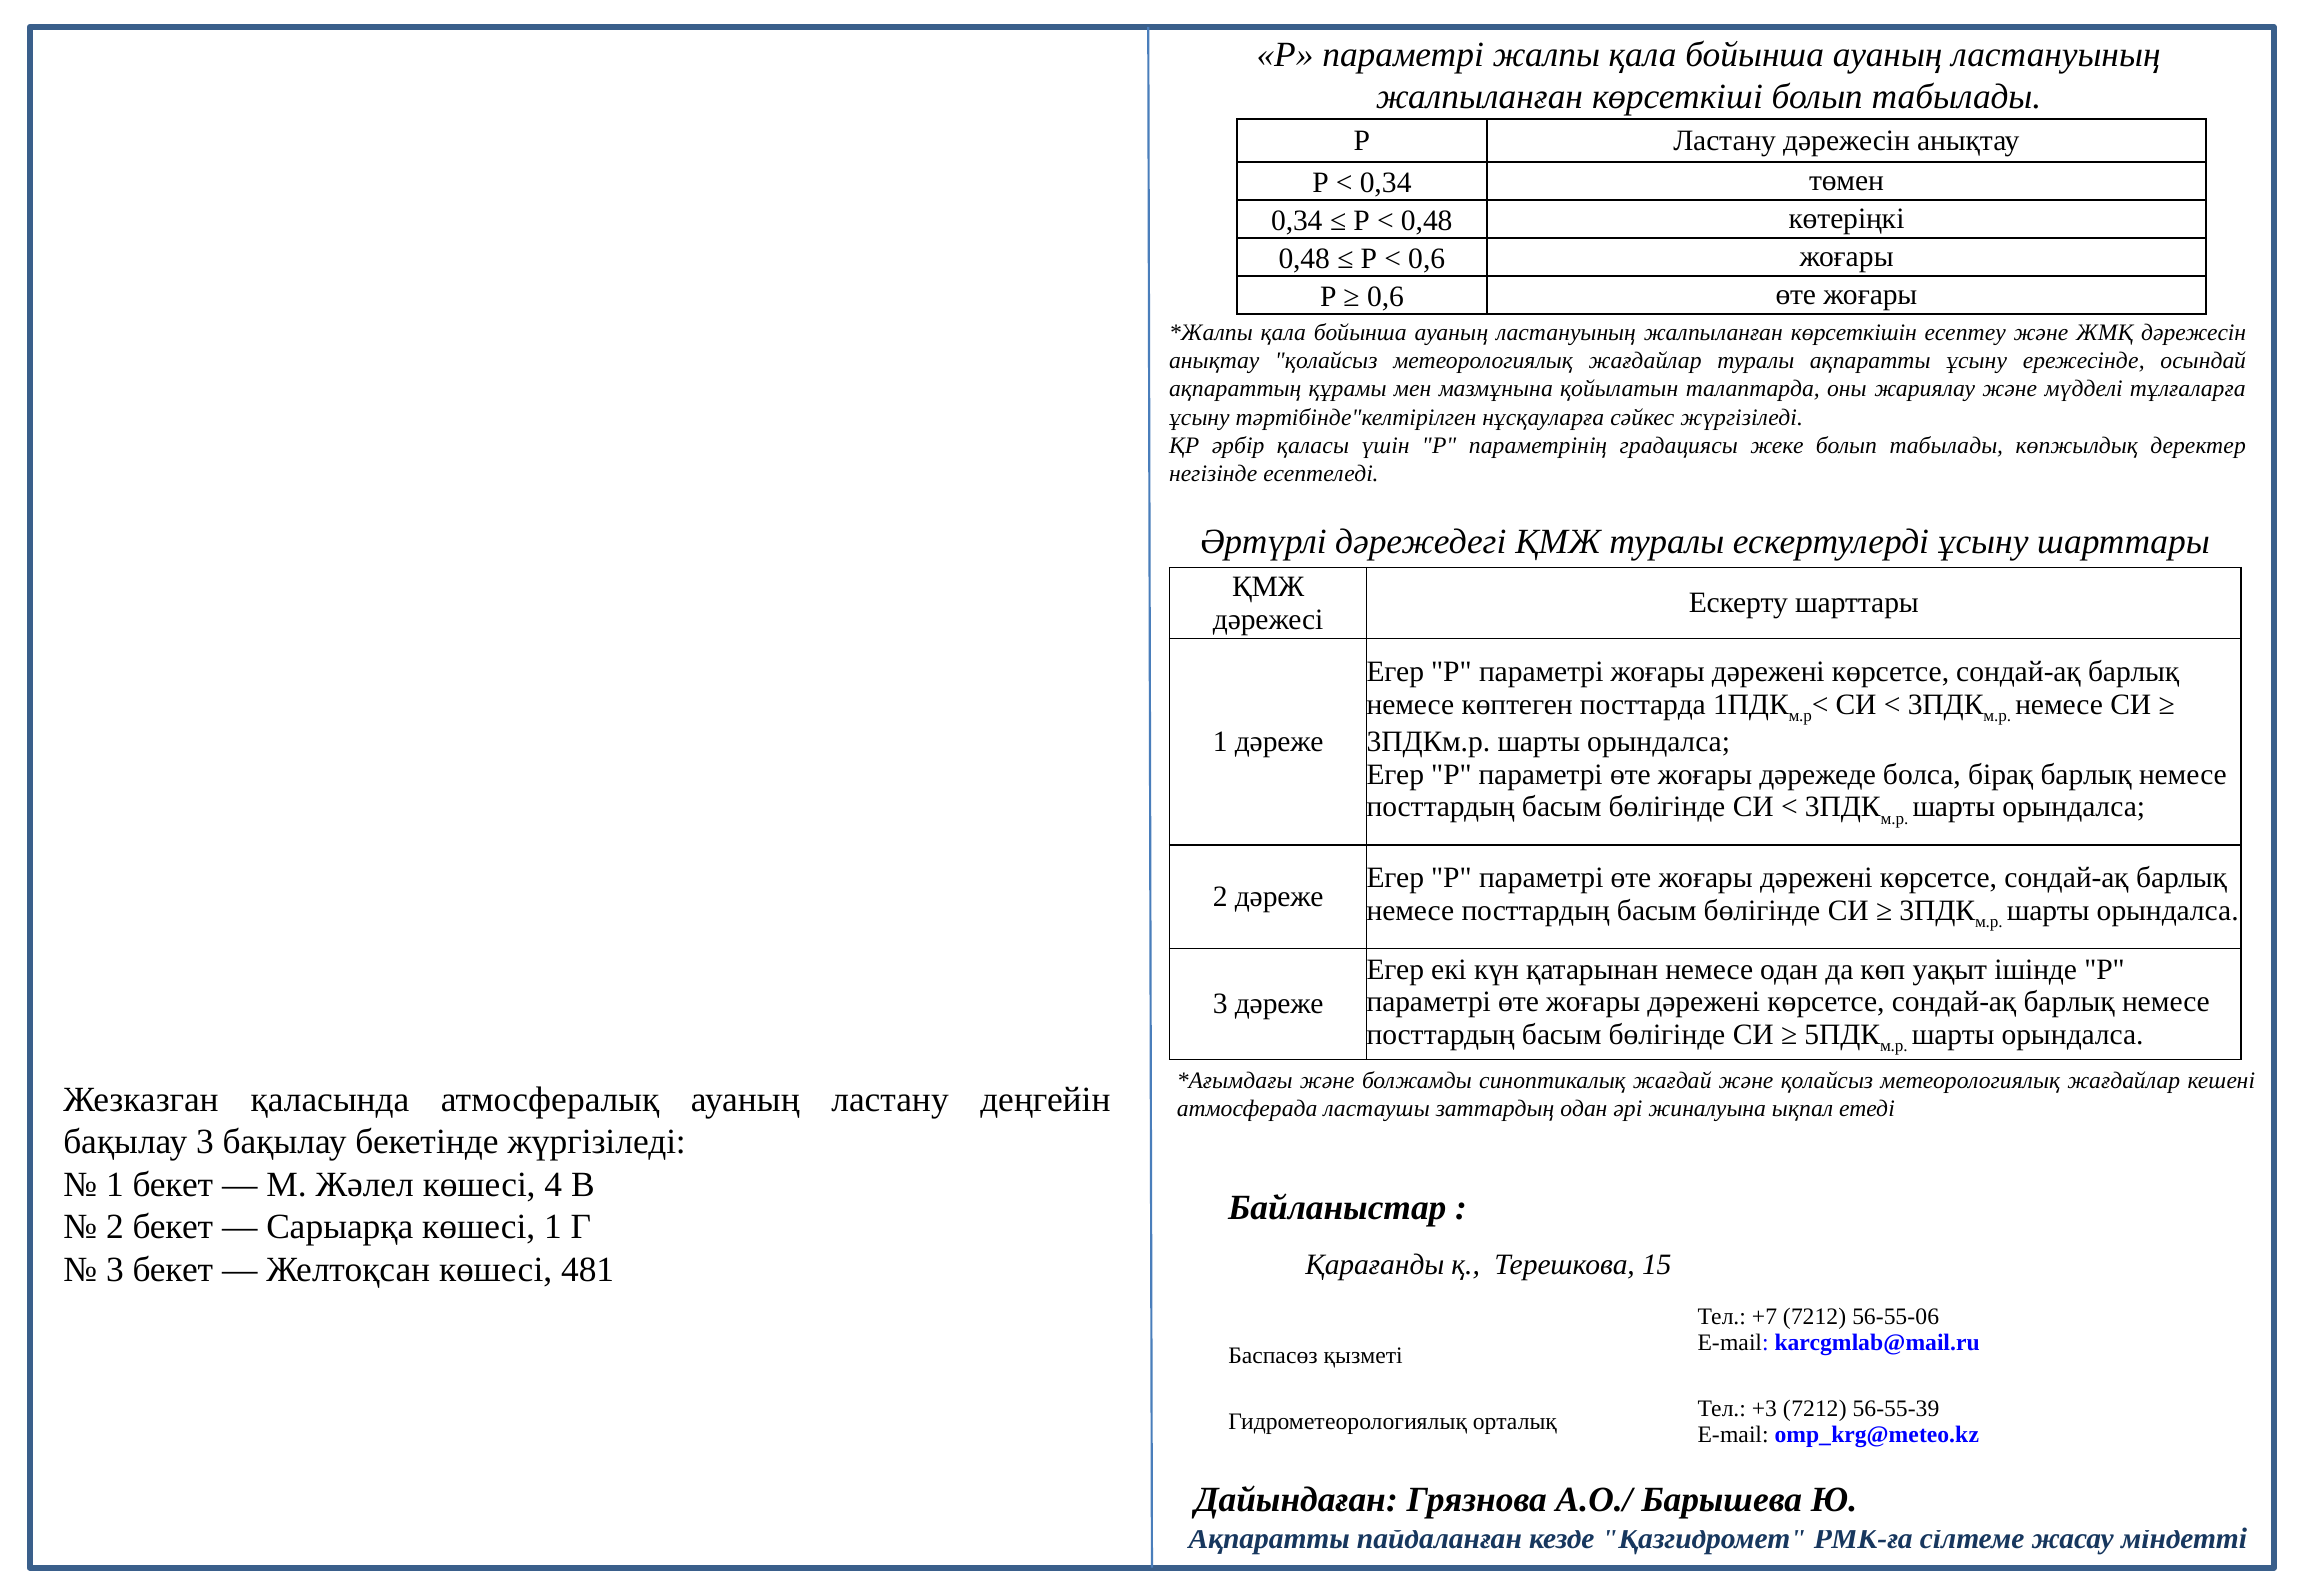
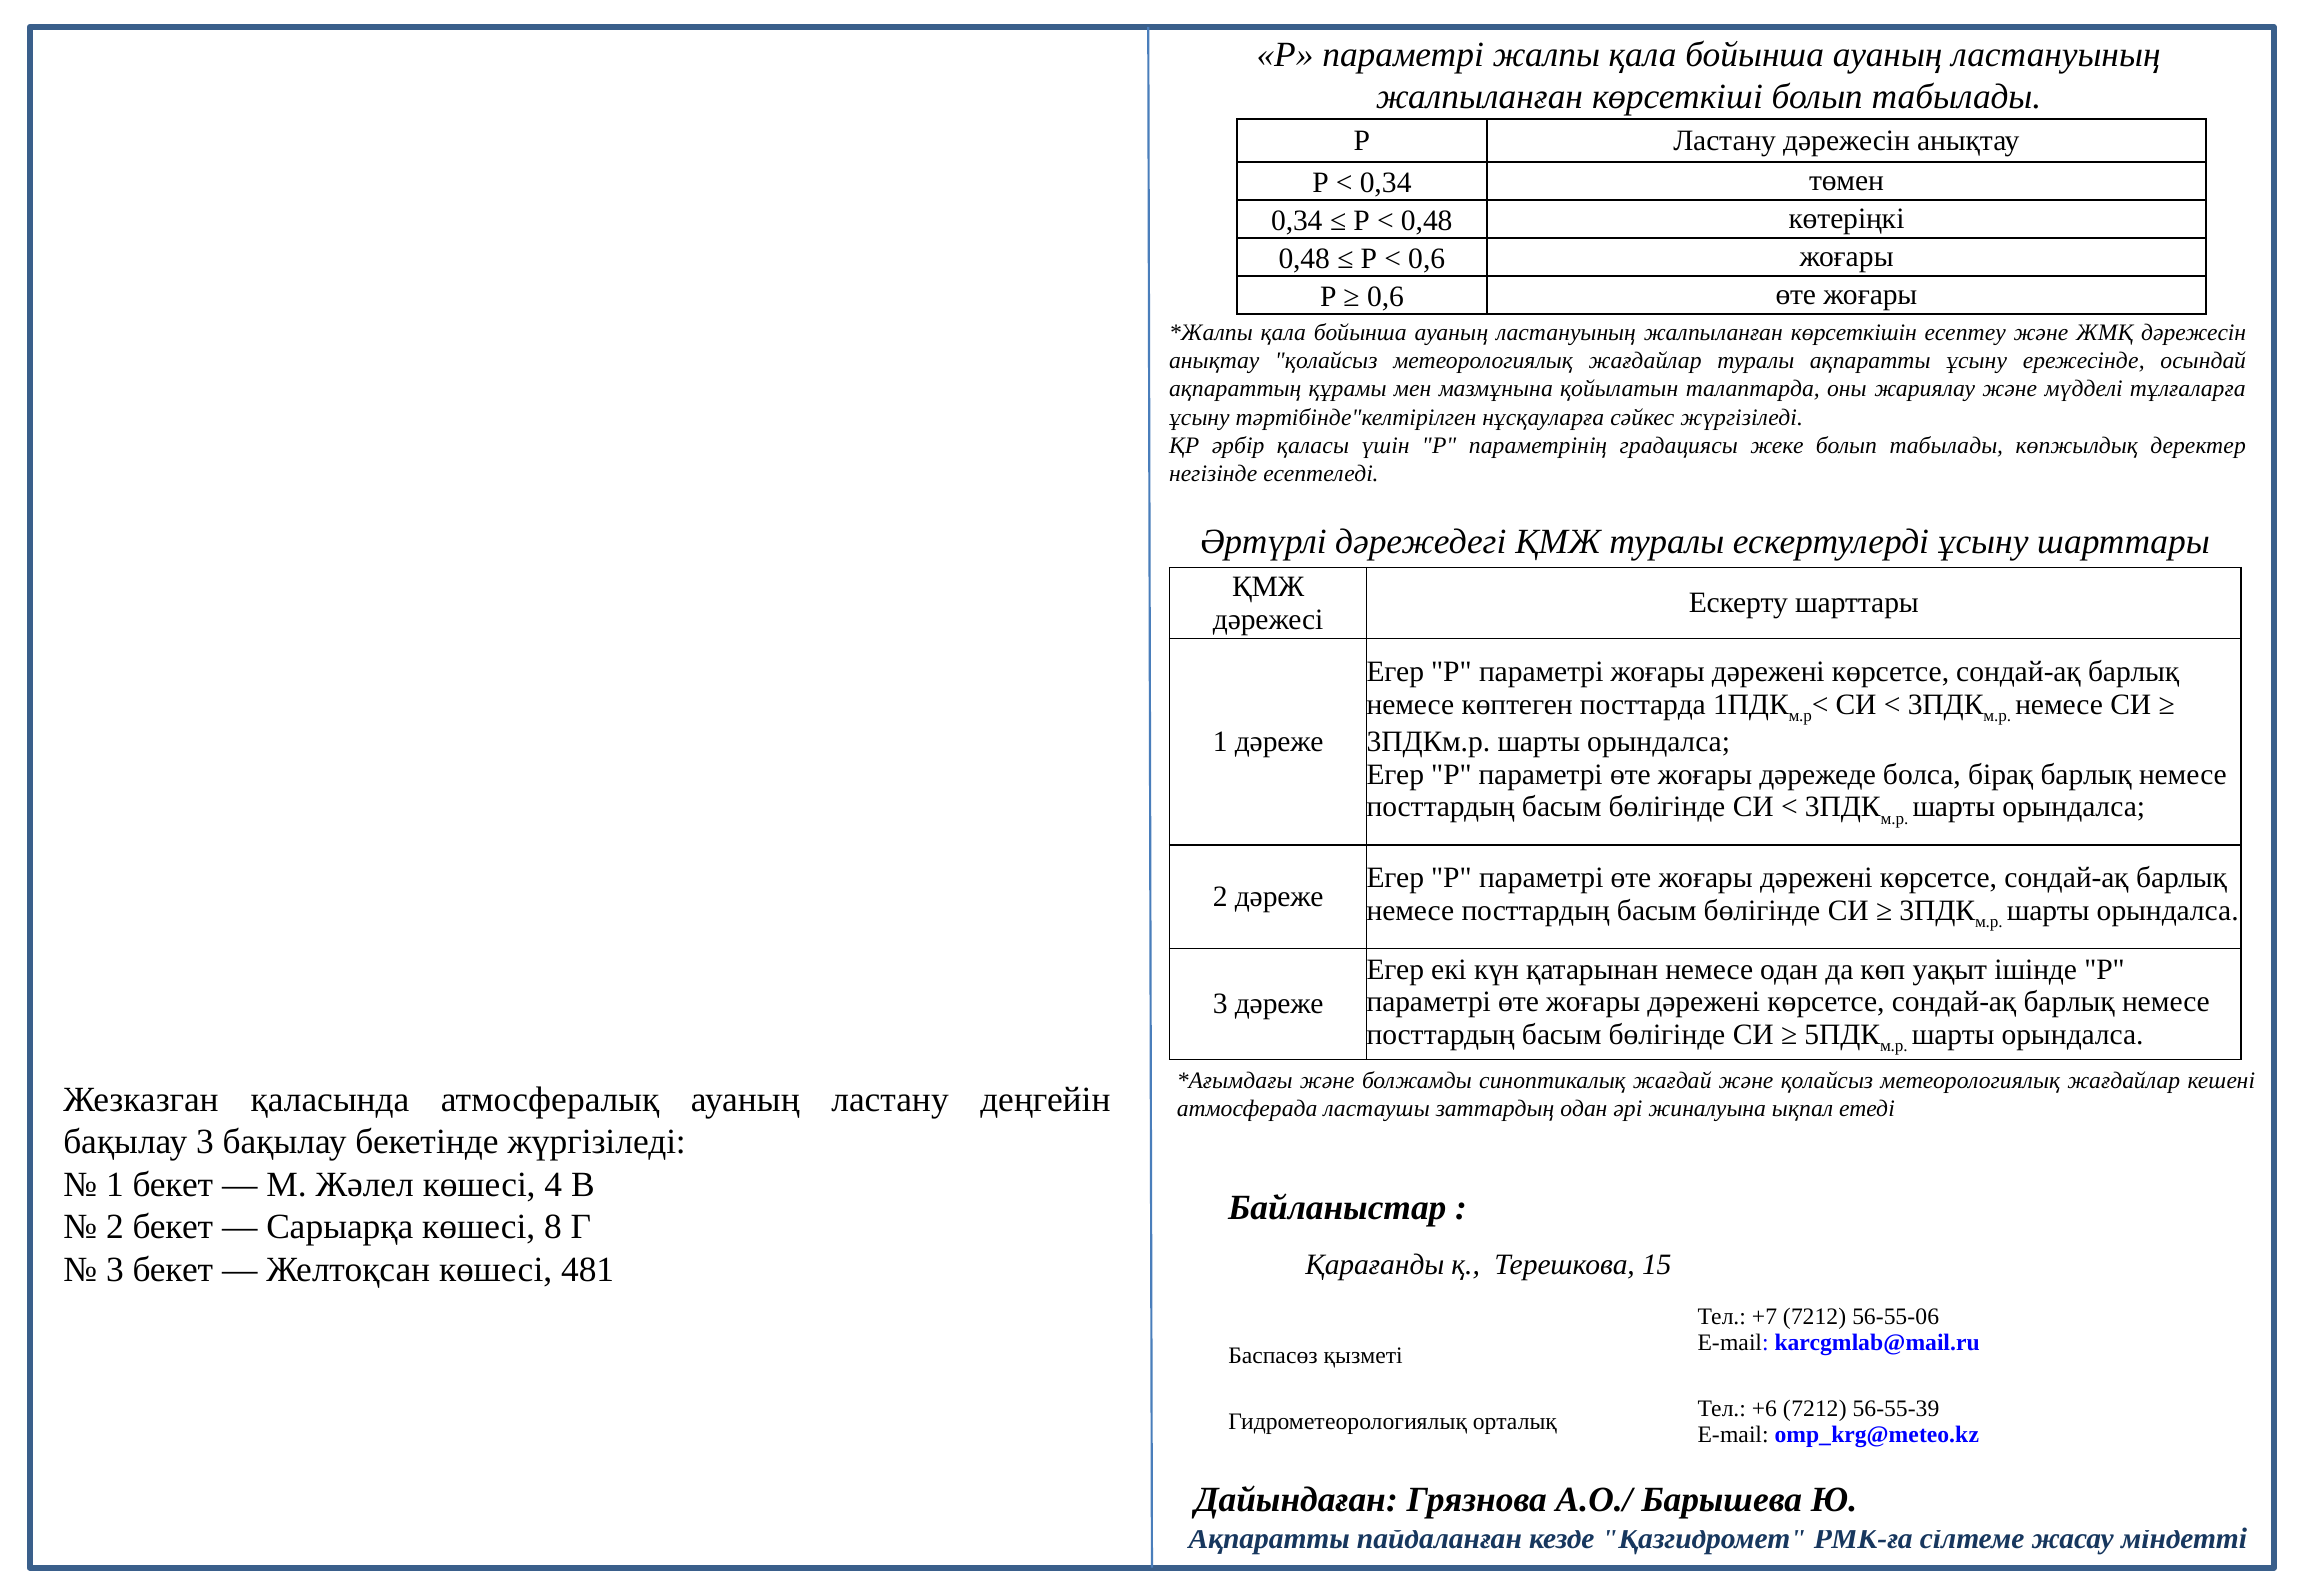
көшесі 1: 1 -> 8
+3: +3 -> +6
